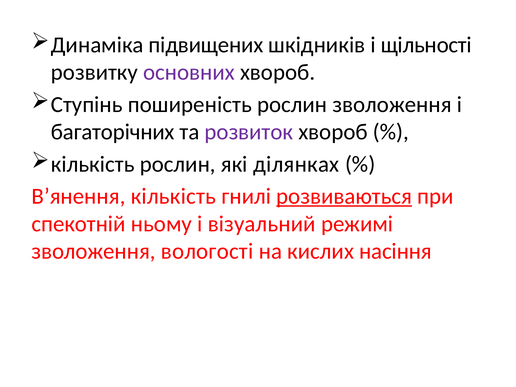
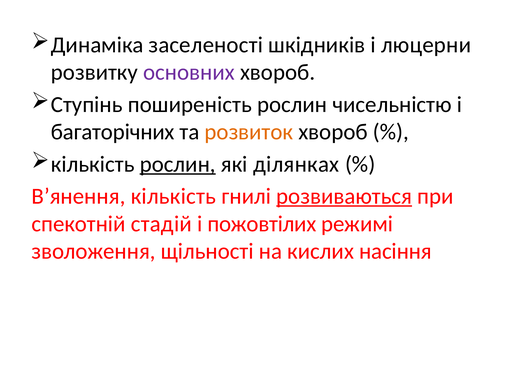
підвищених: підвищених -> заселеності
щільності: щільності -> люцерни
рослин зволоження: зволоження -> чисельністю
розвиток colour: purple -> orange
рослин at (178, 164) underline: none -> present
ньому: ньому -> стадій
візуальний: візуальний -> пожовтілих
вологості: вологості -> щільності
